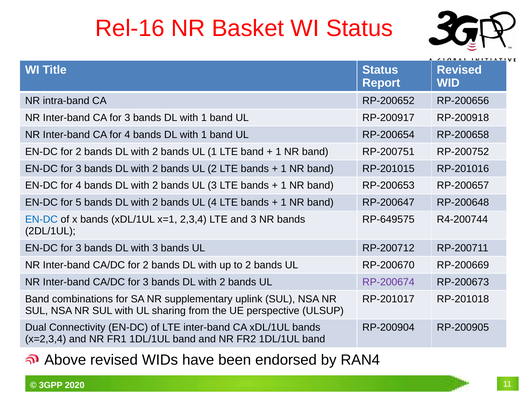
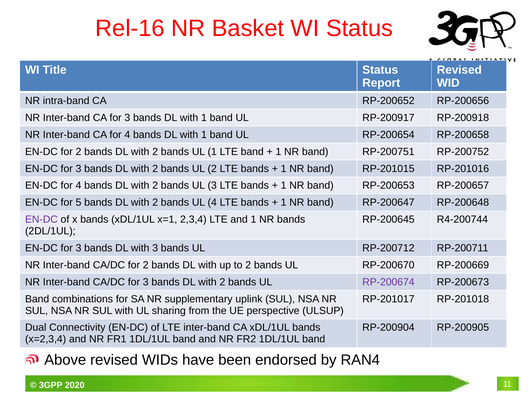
EN-DC at (41, 219) colour: blue -> purple
and 3: 3 -> 1
RP-649575: RP-649575 -> RP-200645
